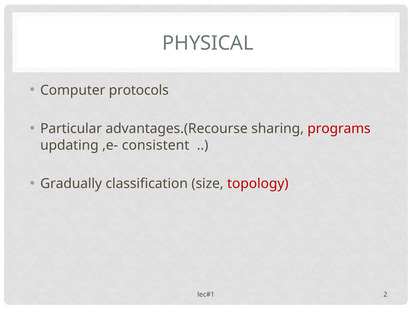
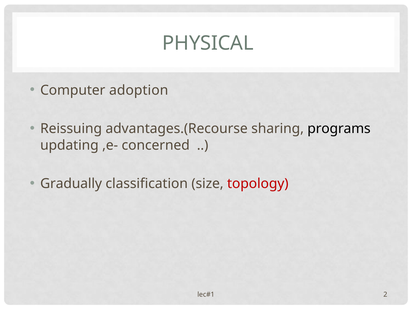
protocols: protocols -> adoption
Particular: Particular -> Reissuing
programs colour: red -> black
consistent: consistent -> concerned
